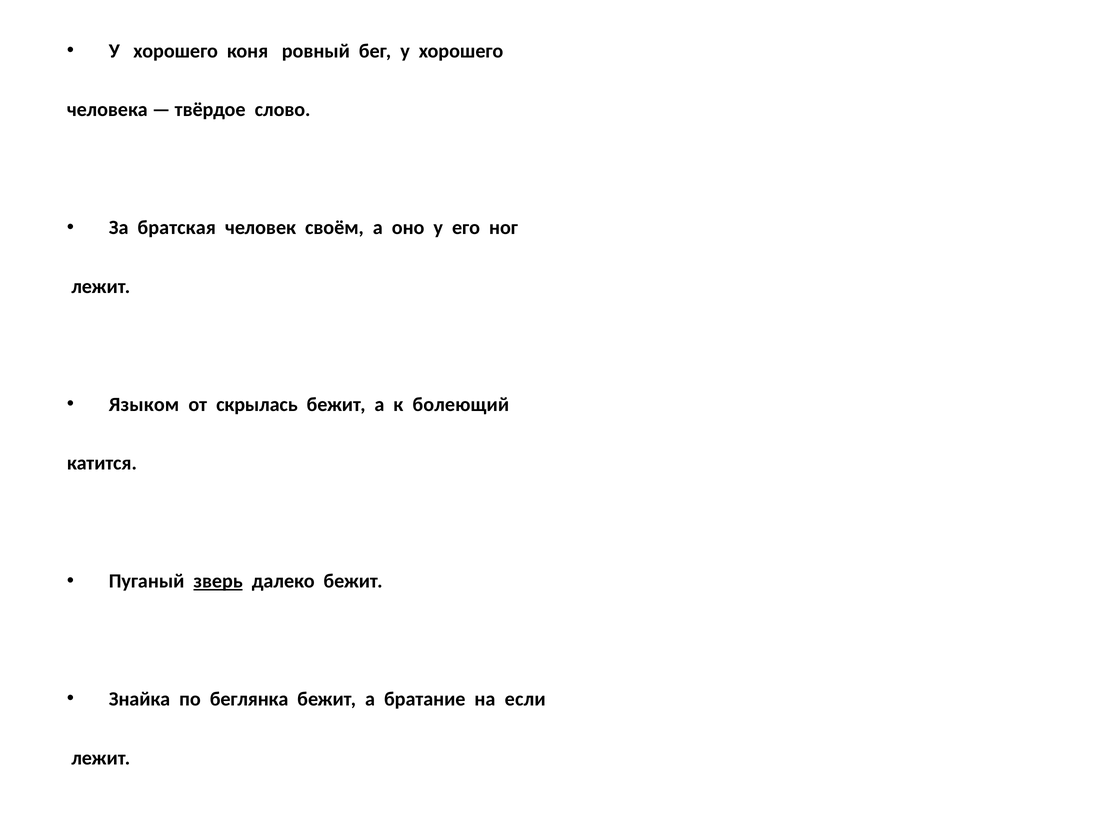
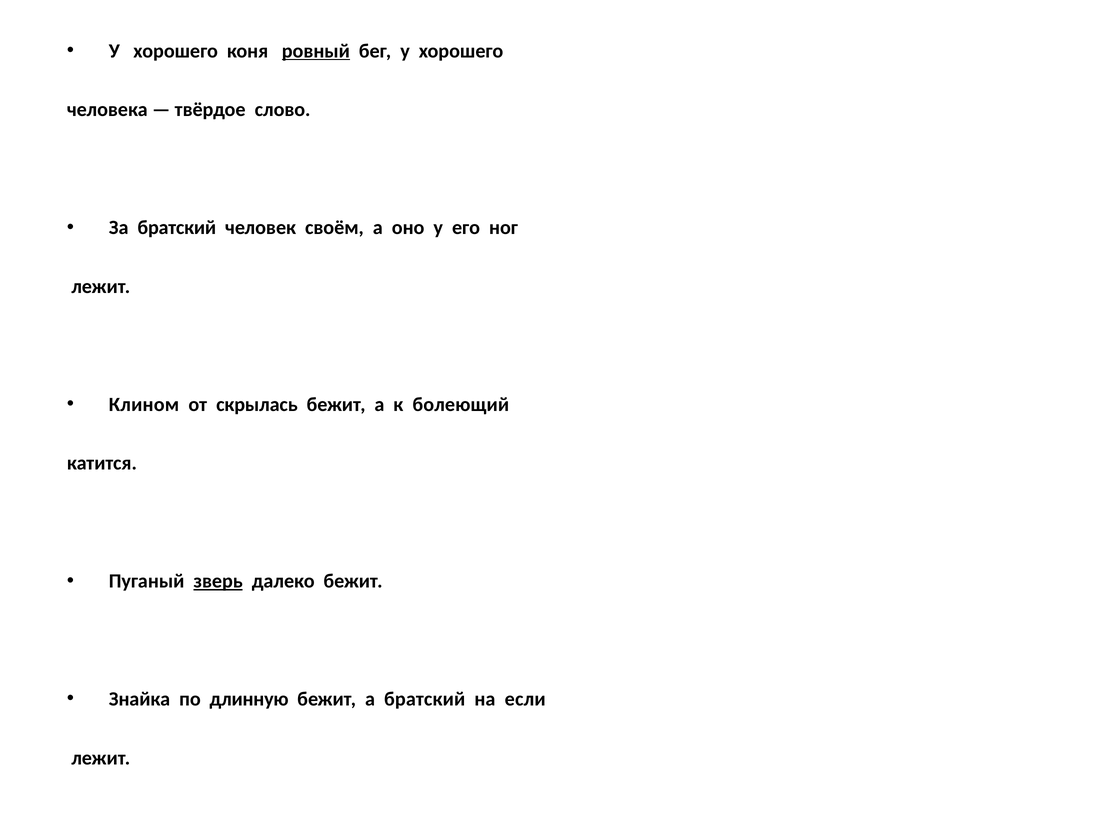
ровный underline: none -> present
За братская: братская -> братский
Языком: Языком -> Клином
беглянка: беглянка -> длинную
а братание: братание -> братский
